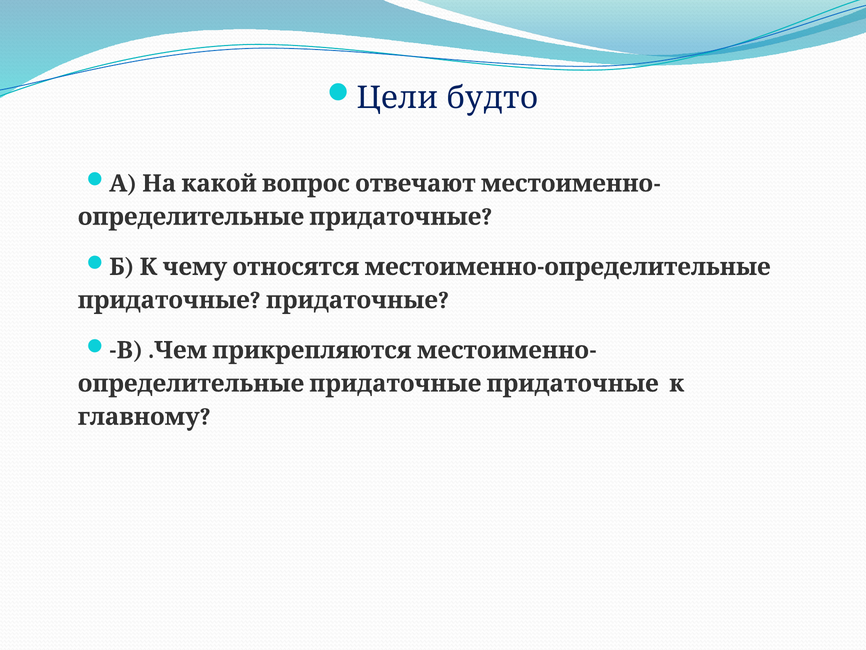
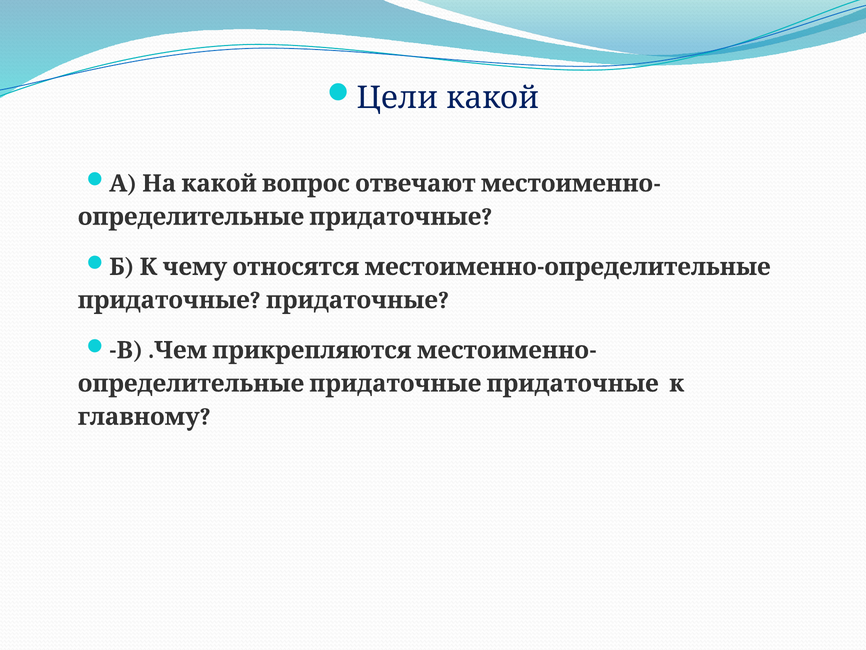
будто: будто -> какой
